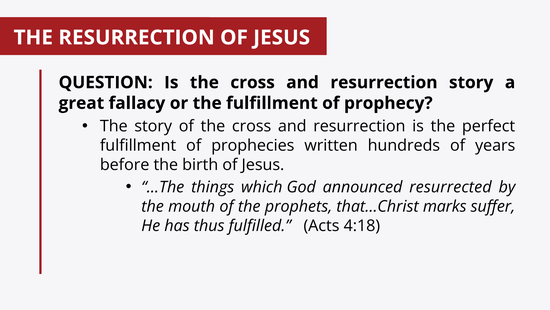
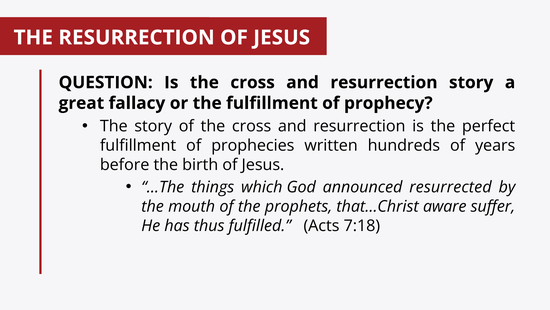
marks: marks -> aware
4:18: 4:18 -> 7:18
